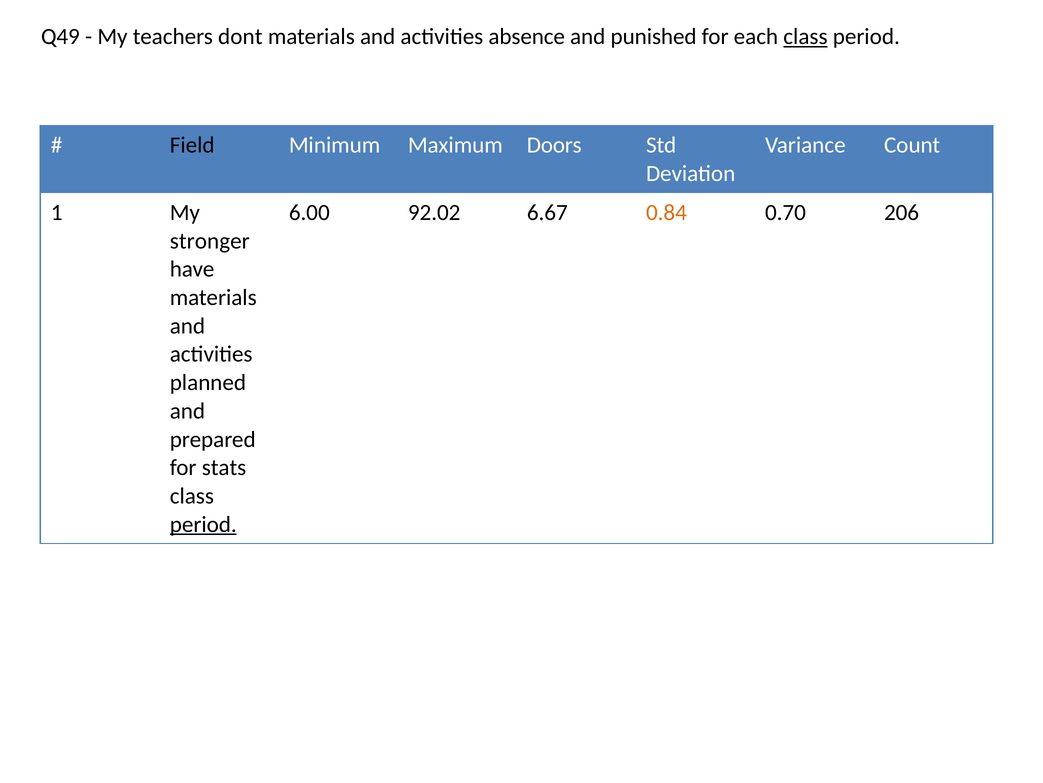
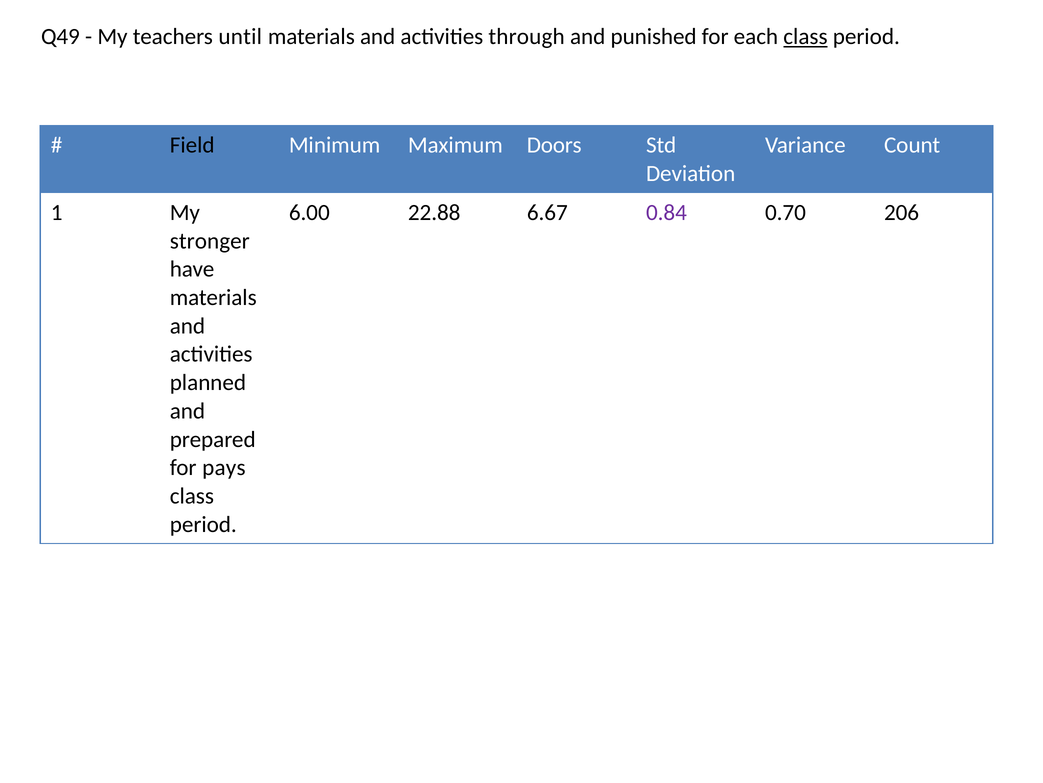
dont: dont -> until
absence: absence -> through
92.02: 92.02 -> 22.88
0.84 colour: orange -> purple
stats: stats -> pays
period at (203, 524) underline: present -> none
